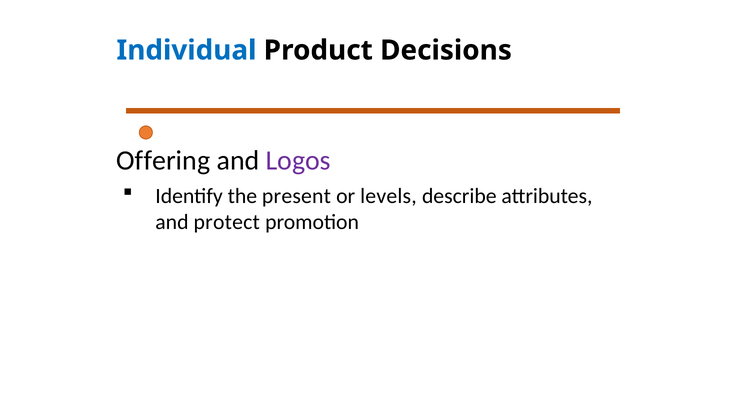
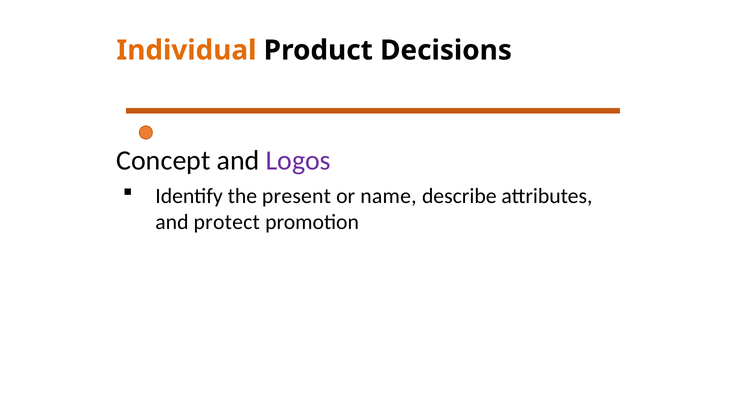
Individual colour: blue -> orange
Offering: Offering -> Concept
levels: levels -> name
